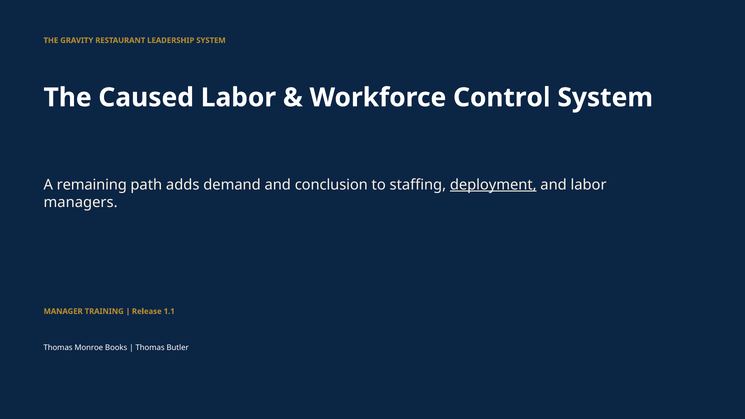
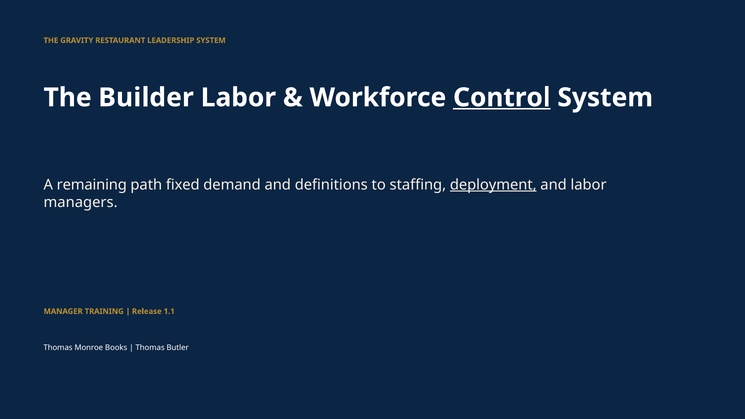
Caused: Caused -> Builder
Control underline: none -> present
adds: adds -> fixed
conclusion: conclusion -> definitions
